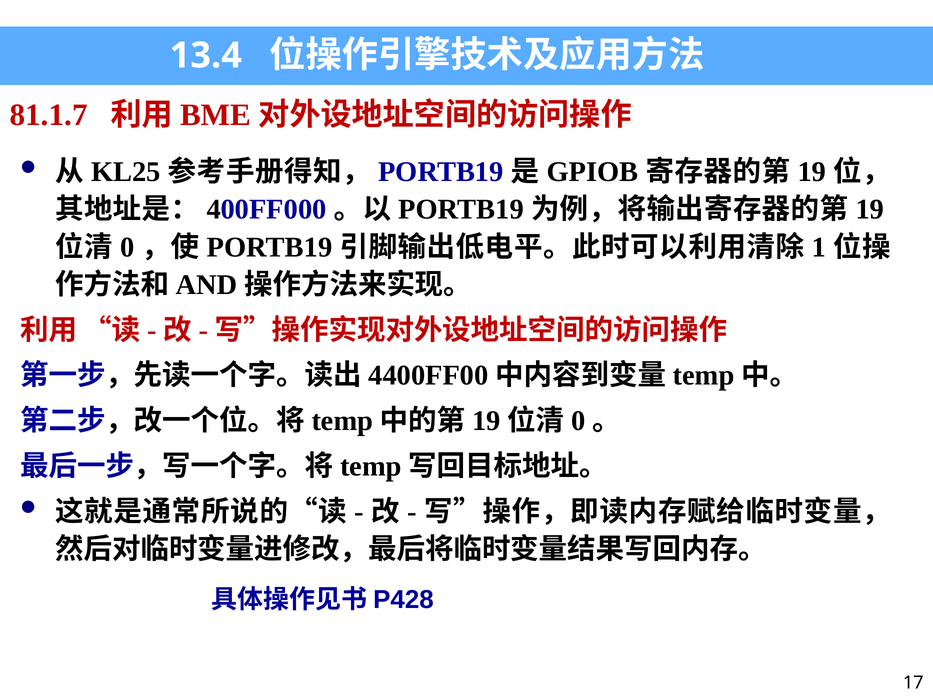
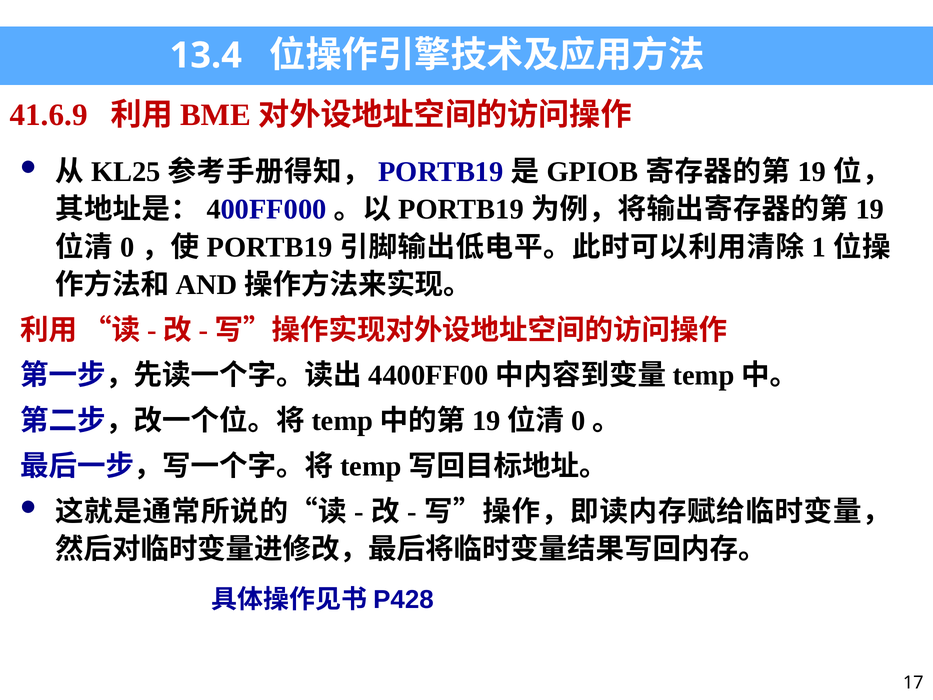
81.1.7: 81.1.7 -> 41.6.9
